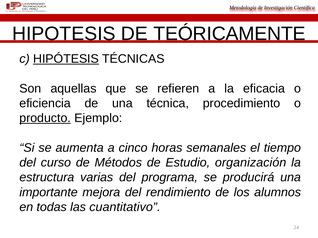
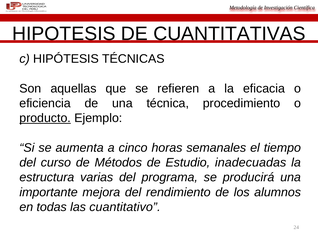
TEÓRICAMENTE: TEÓRICAMENTE -> CUANTITATIVAS
HIPÓTESIS underline: present -> none
organización: organización -> inadecuadas
